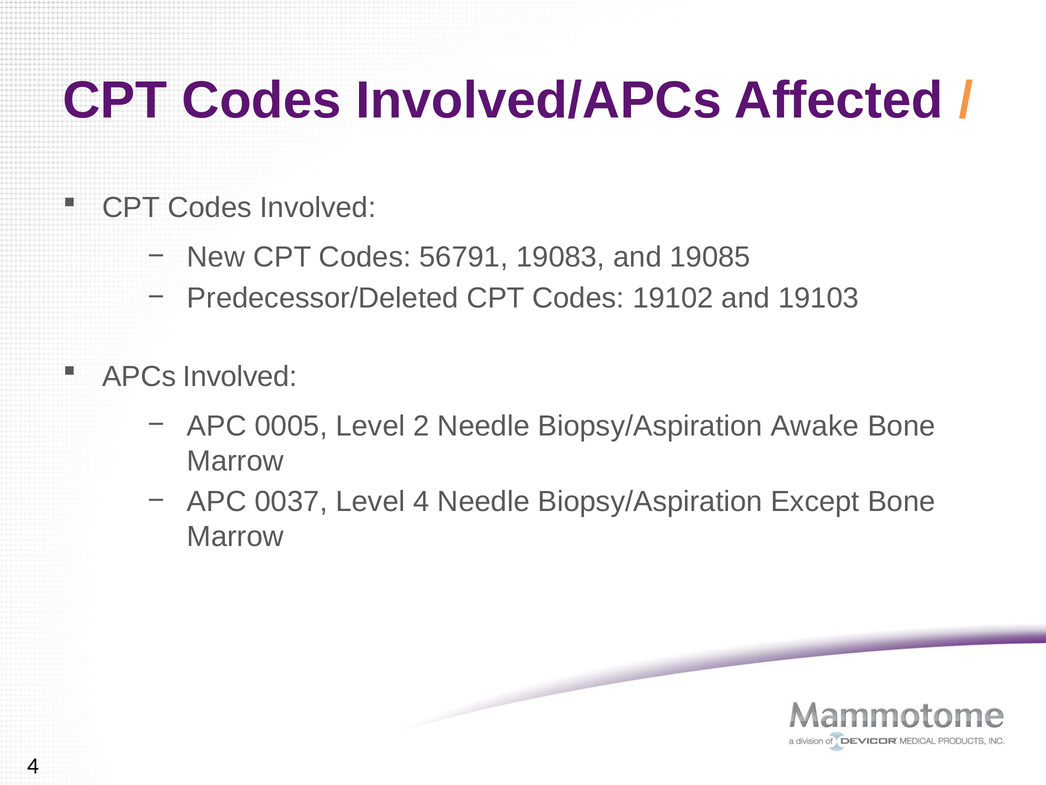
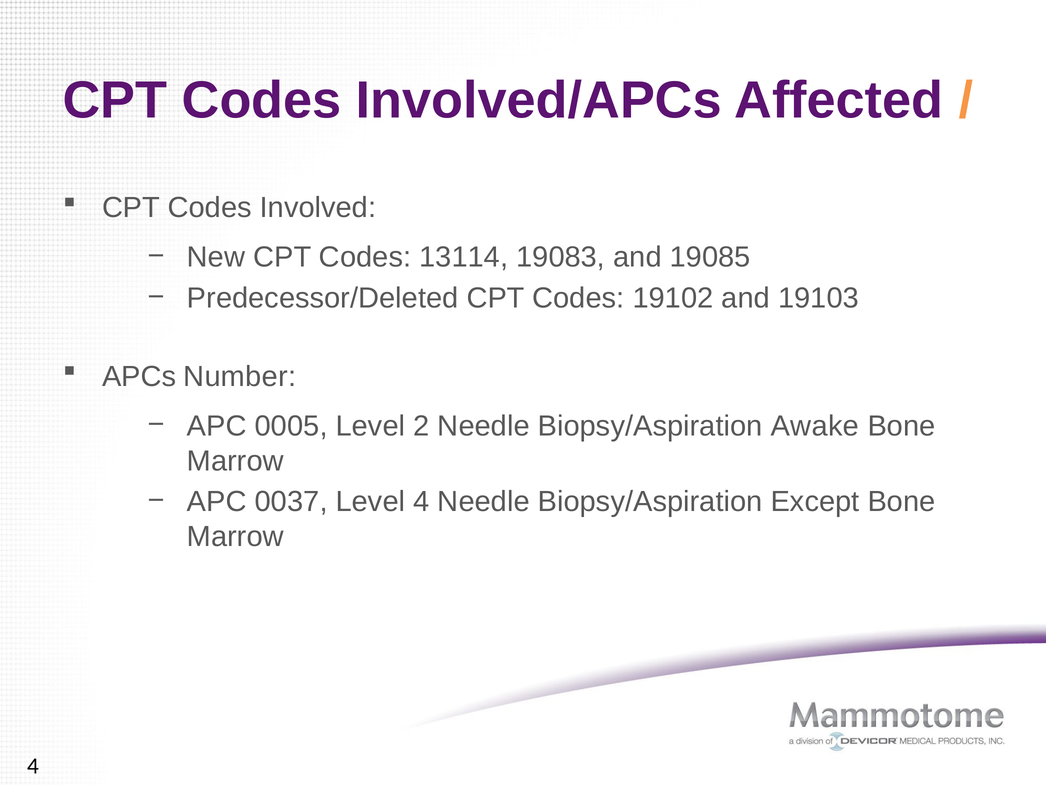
56791: 56791 -> 13114
APCs Involved: Involved -> Number
